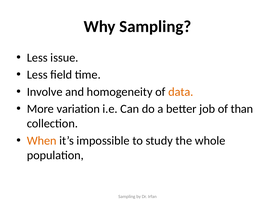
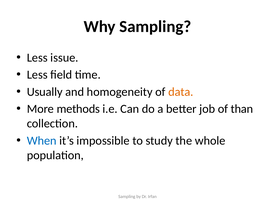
Involve: Involve -> Usually
variation: variation -> methods
When colour: orange -> blue
